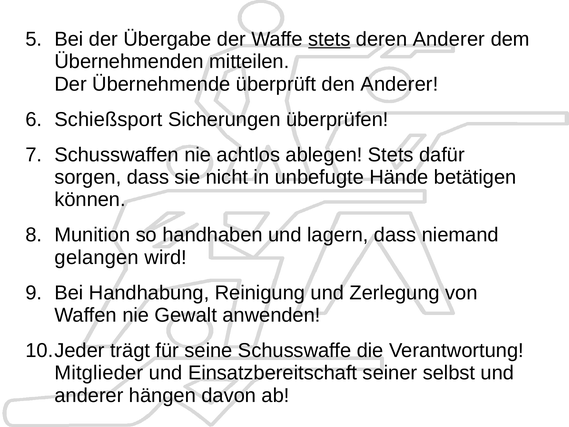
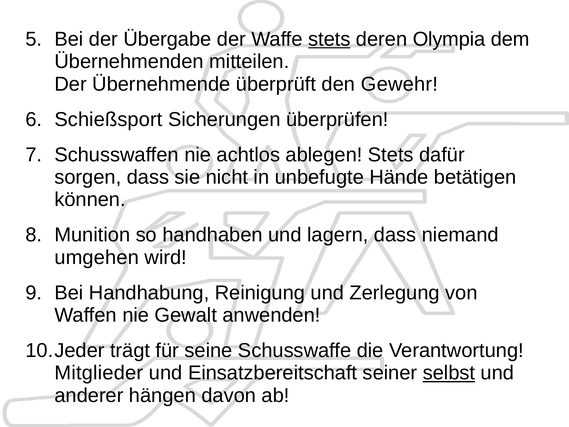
deren Anderer: Anderer -> Olympia
den Anderer: Anderer -> Gewehr
gelangen: gelangen -> umgehen
selbst underline: none -> present
